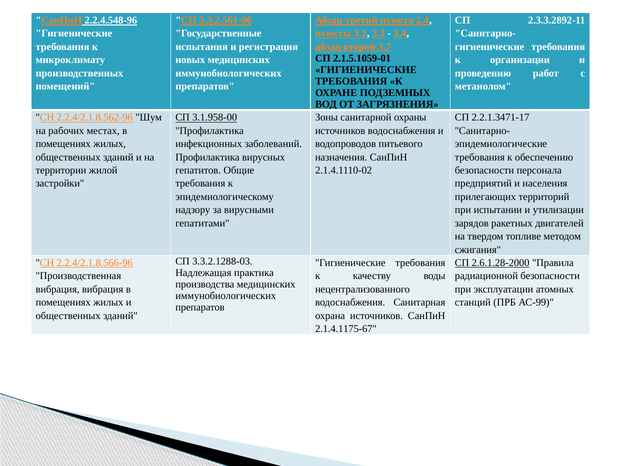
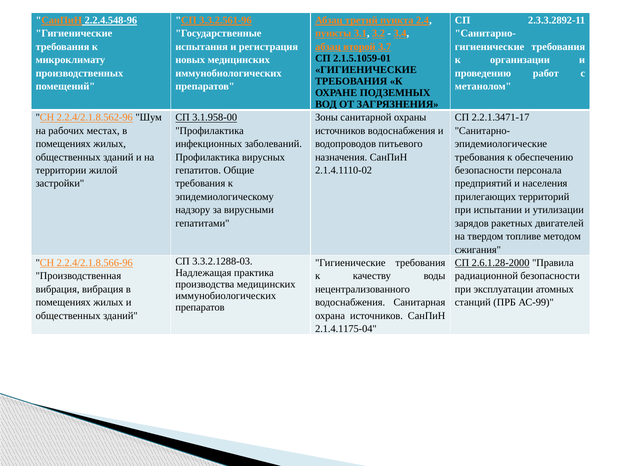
2.1.4.1175-67: 2.1.4.1175-67 -> 2.1.4.1175-04
